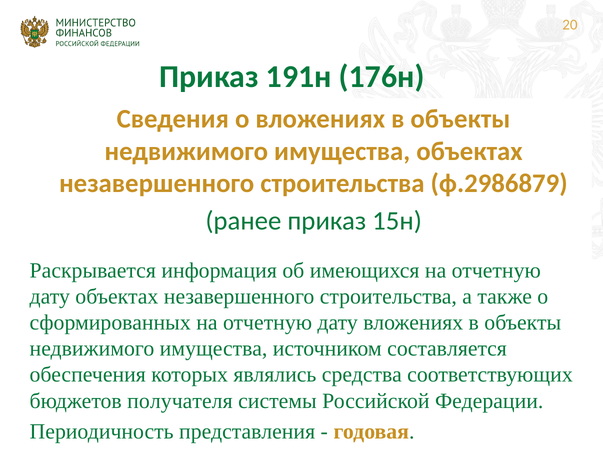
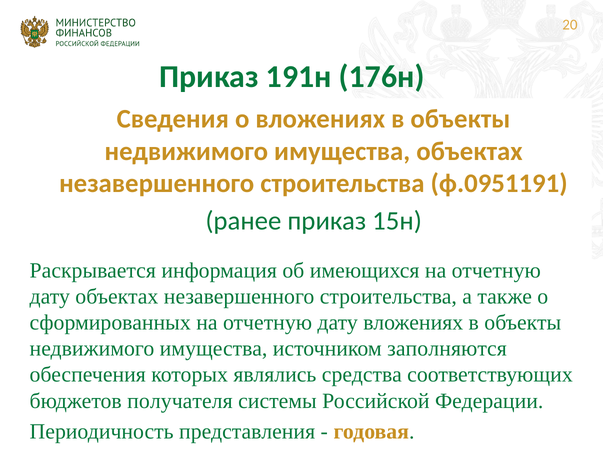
ф.2986879: ф.2986879 -> ф.0951191
составляется: составляется -> заполняются
